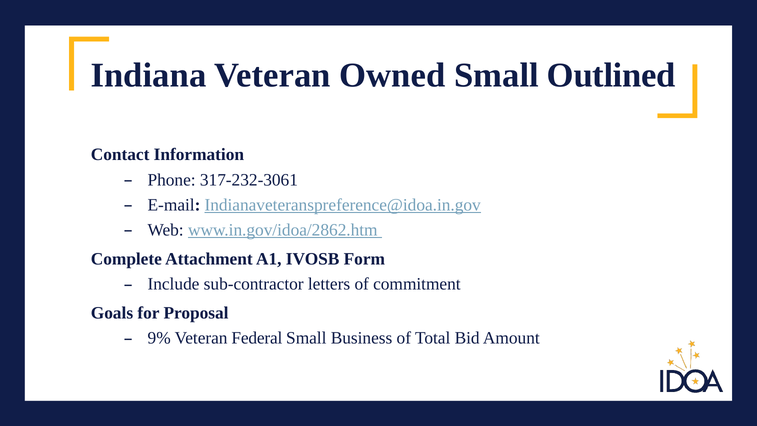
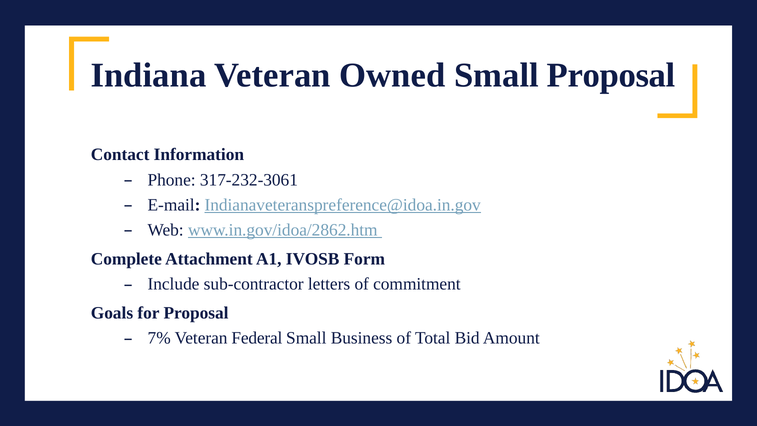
Small Outlined: Outlined -> Proposal
9%: 9% -> 7%
